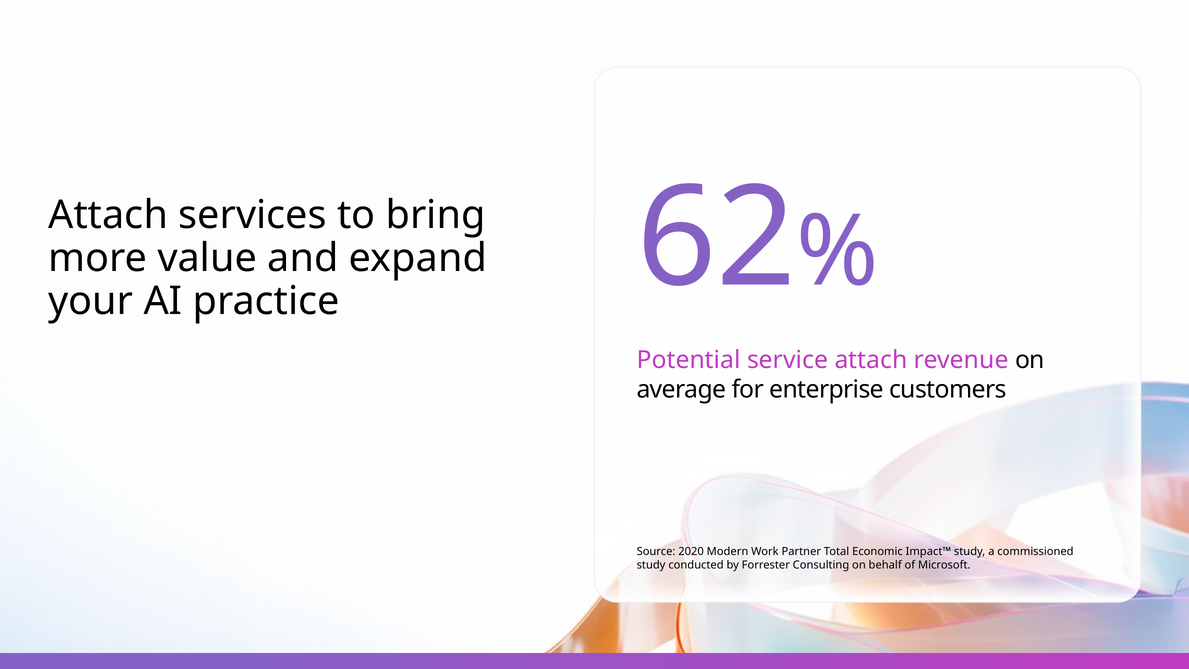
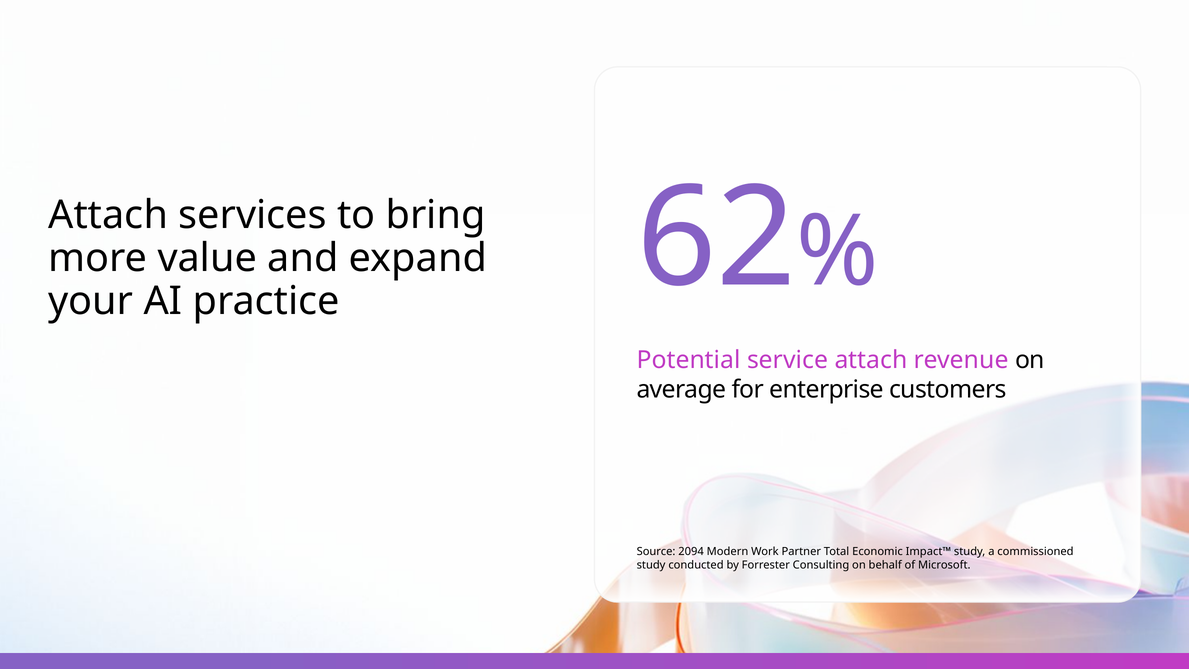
2020: 2020 -> 2094
